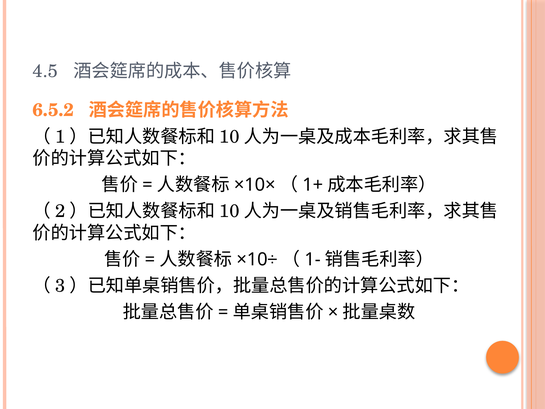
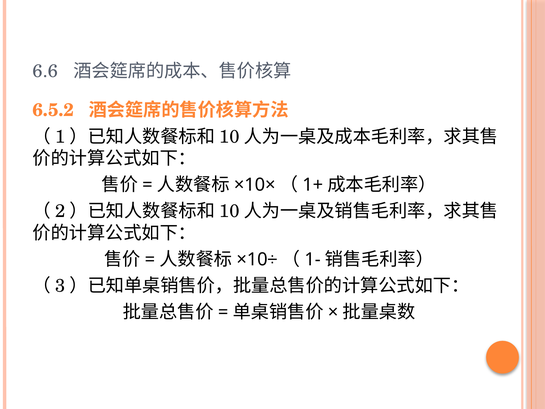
4.5: 4.5 -> 6.6
